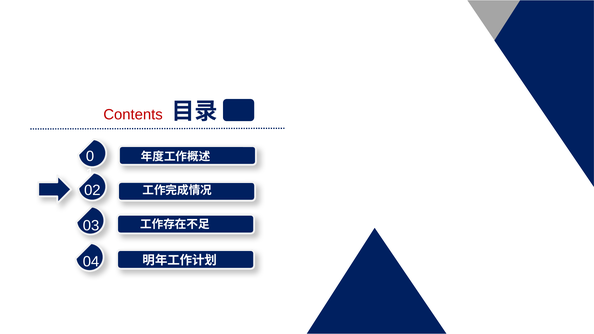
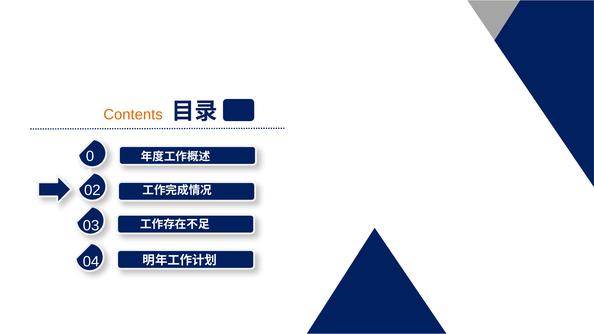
Contents colour: red -> orange
